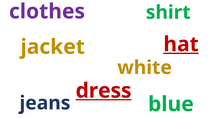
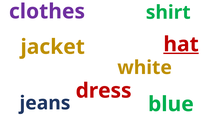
dress underline: present -> none
